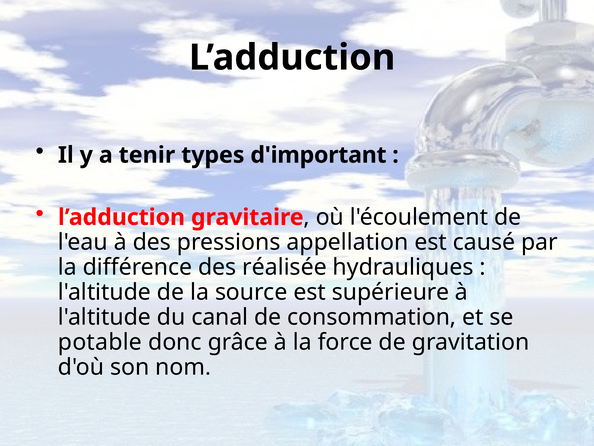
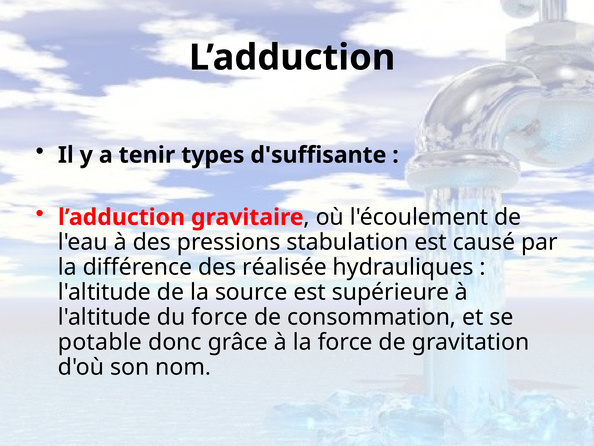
d'important: d'important -> d'suffisante
appellation: appellation -> stabulation
du canal: canal -> force
